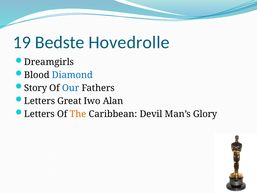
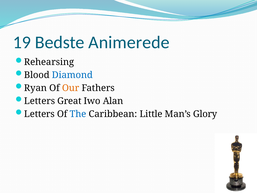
Hovedrolle: Hovedrolle -> Animerede
Dreamgirls: Dreamgirls -> Rehearsing
Story: Story -> Ryan
Our colour: blue -> orange
The colour: orange -> blue
Devil: Devil -> Little
